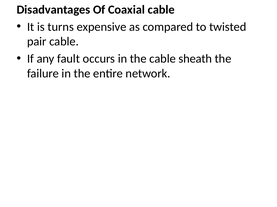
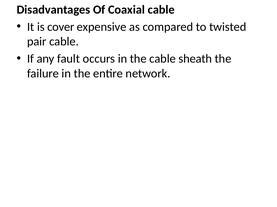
turns: turns -> cover
